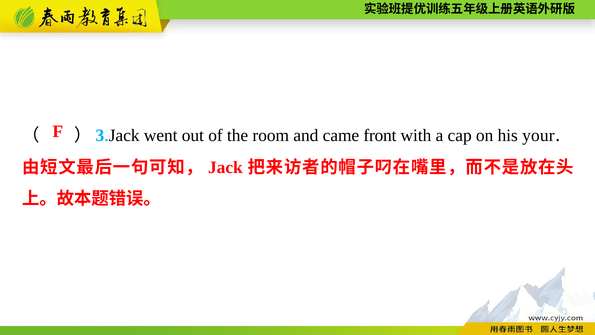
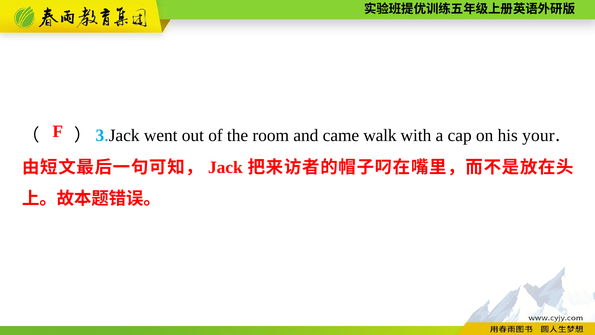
front: front -> walk
